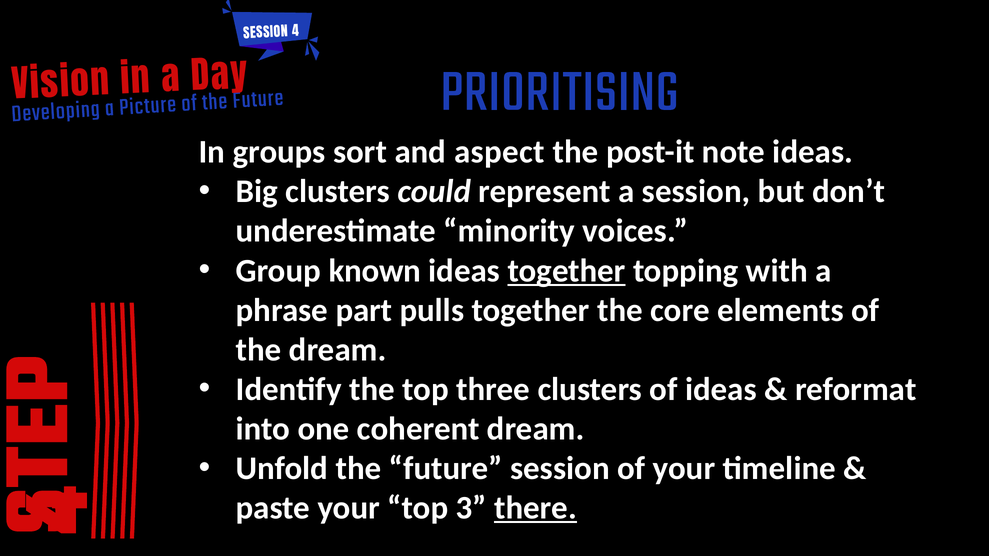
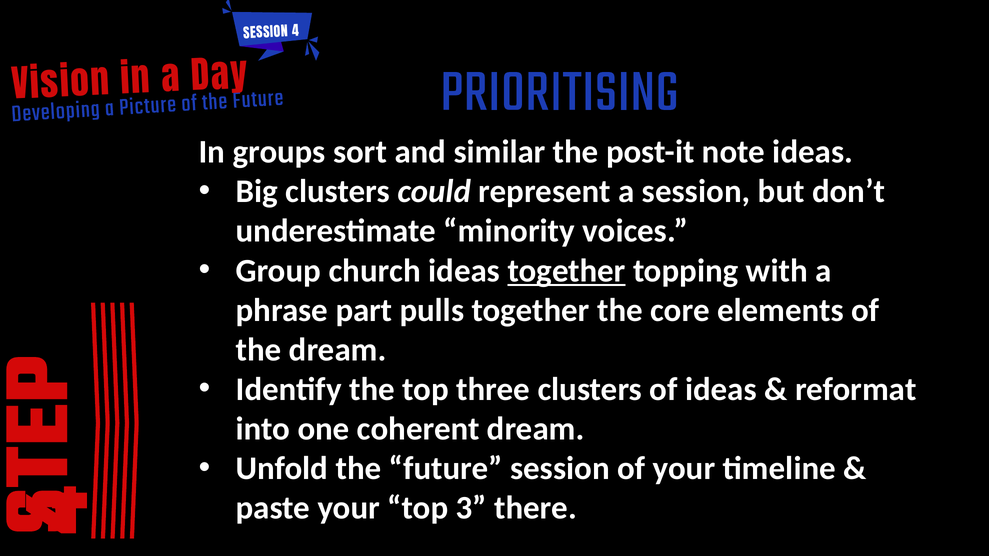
aspect: aspect -> similar
known: known -> church
there underline: present -> none
